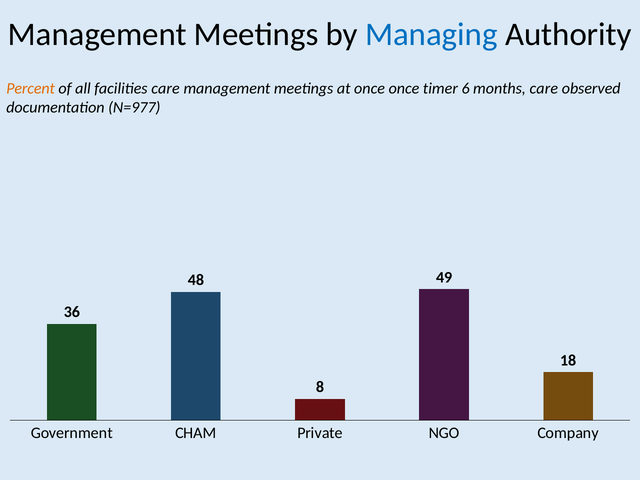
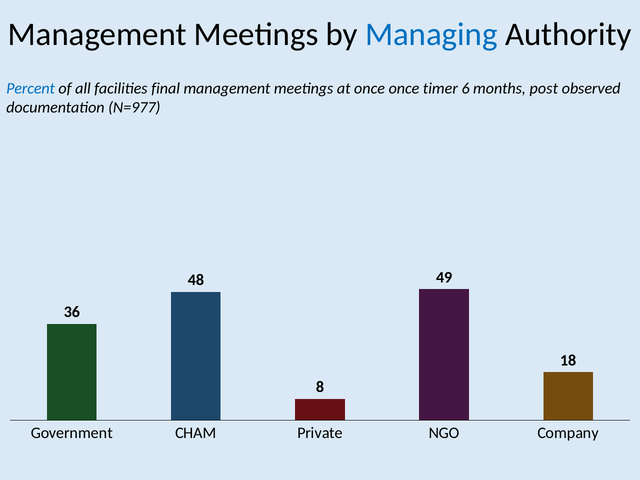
Percent colour: orange -> blue
facilities care: care -> final
months care: care -> post
